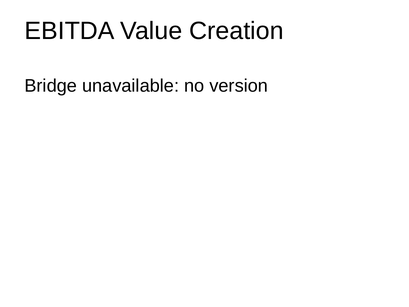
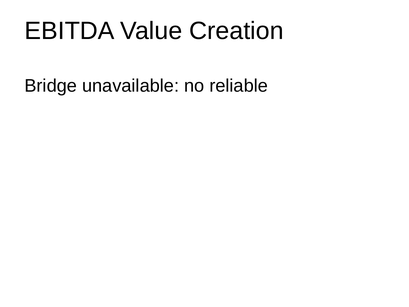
version: version -> reliable
